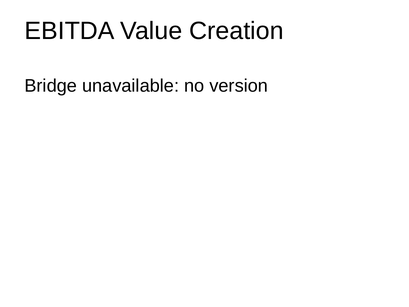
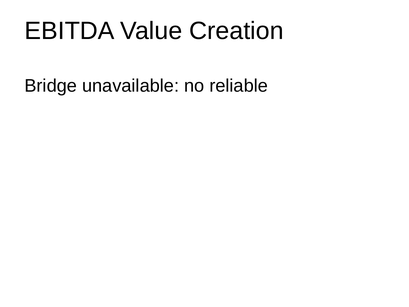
version: version -> reliable
